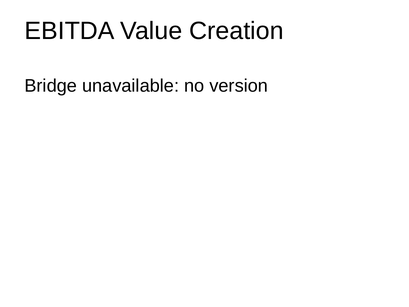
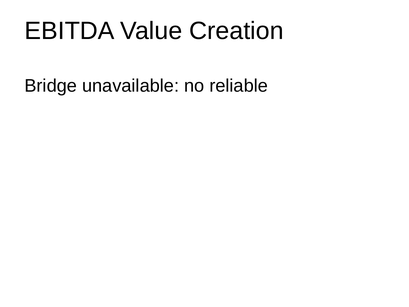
version: version -> reliable
